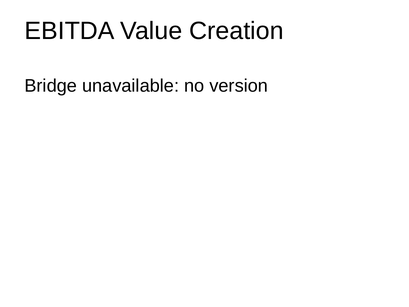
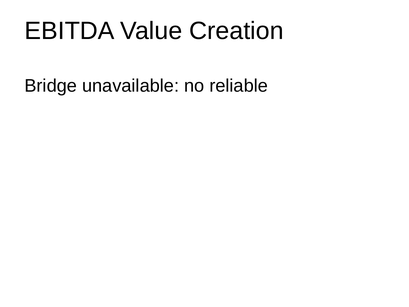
version: version -> reliable
